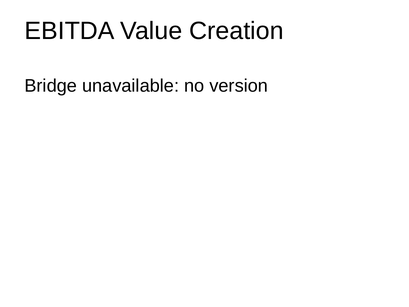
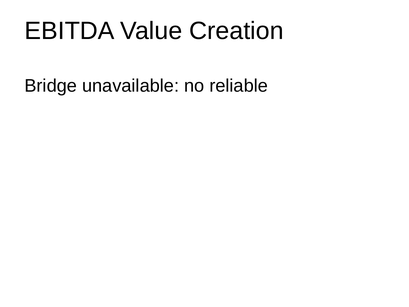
version: version -> reliable
